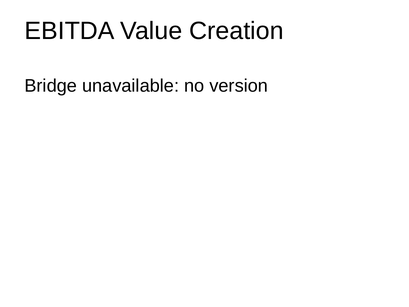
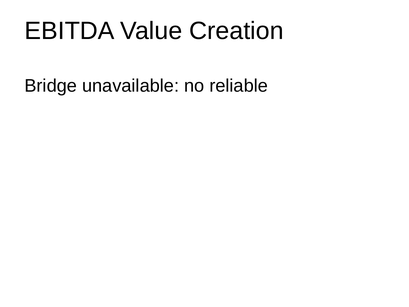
version: version -> reliable
